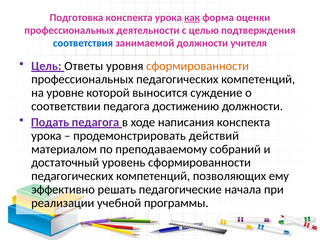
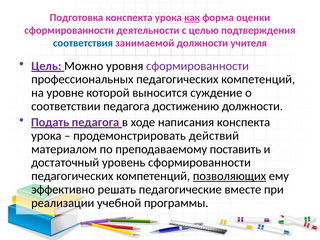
профессиональных at (69, 30): профессиональных -> сформированности
Ответы: Ответы -> Можно
сформированности at (198, 66) colour: orange -> purple
собраний: собраний -> поставить
позволяющих underline: none -> present
начала: начала -> вместе
